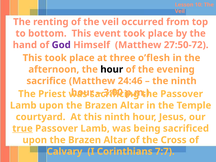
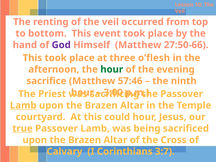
27:50-72: 27:50-72 -> 27:50-66
hour at (112, 69) colour: black -> green
24:46: 24:46 -> 57:46
Lamb at (23, 105) underline: none -> present
this ninth: ninth -> could
7:7: 7:7 -> 3:7
